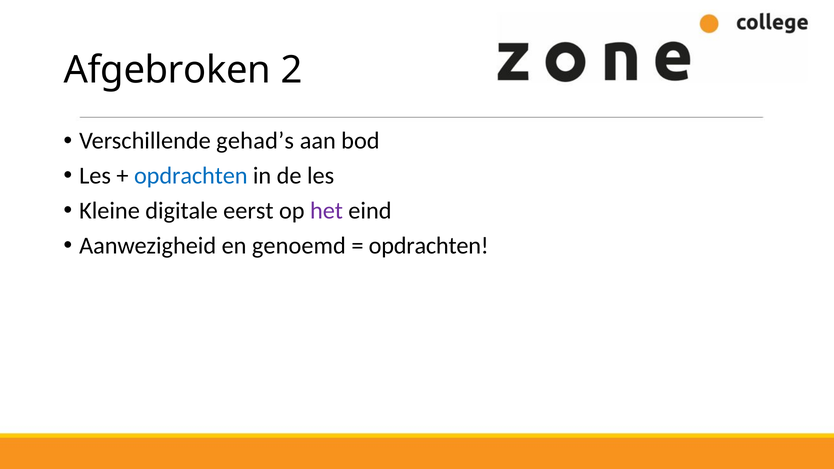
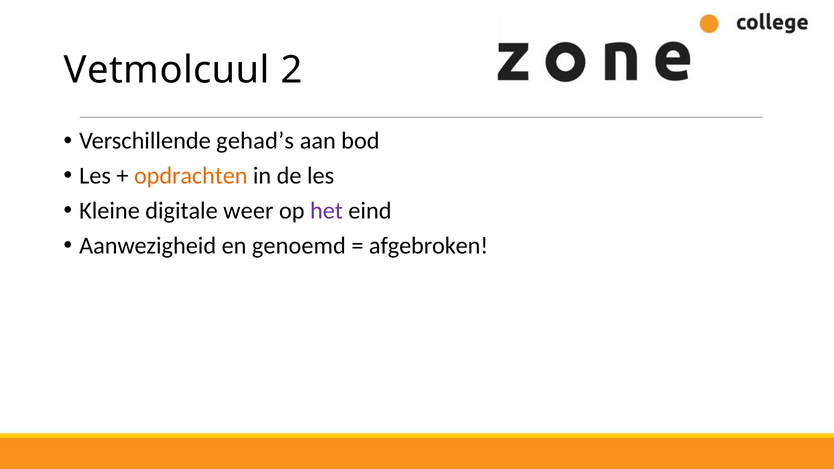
Afgebroken: Afgebroken -> Vetmolcuul
opdrachten at (191, 176) colour: blue -> orange
eerst: eerst -> weer
opdrachten at (429, 246): opdrachten -> afgebroken
